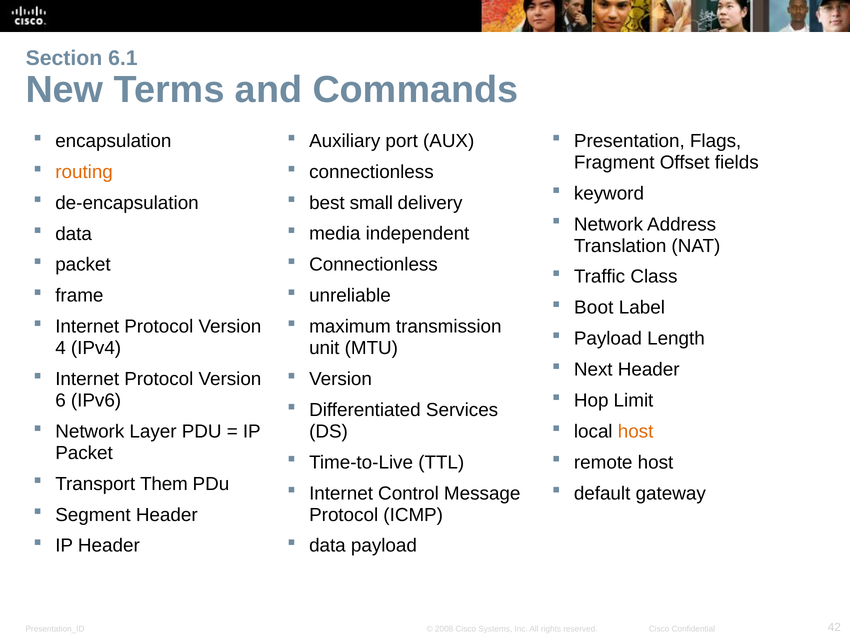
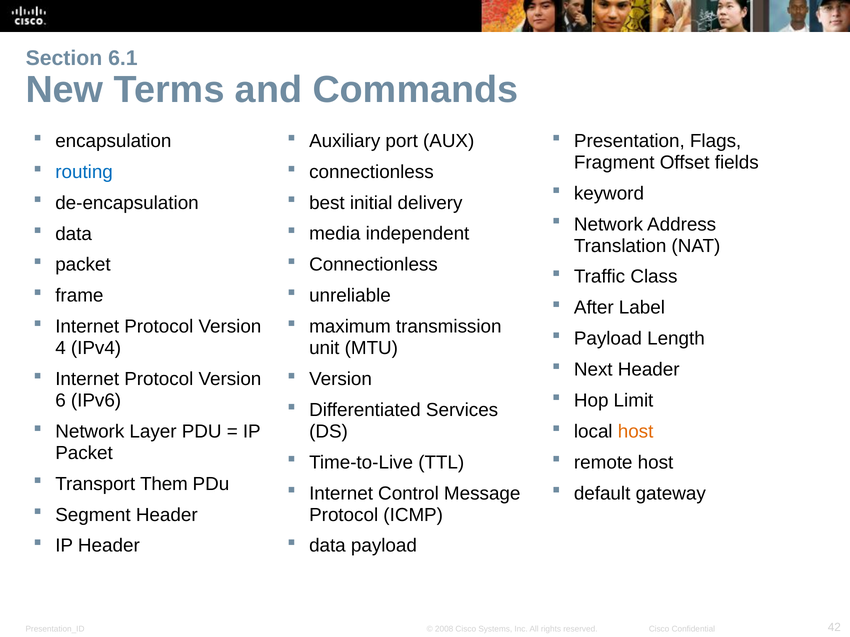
routing colour: orange -> blue
small: small -> initial
Boot: Boot -> After
